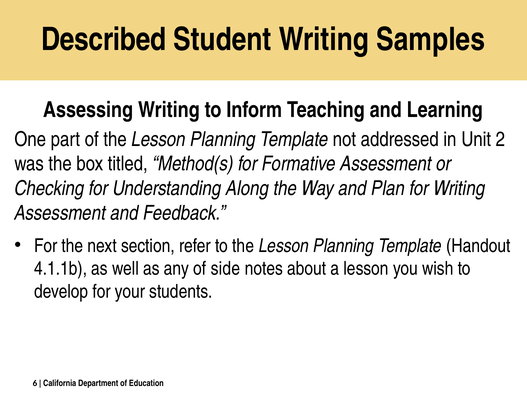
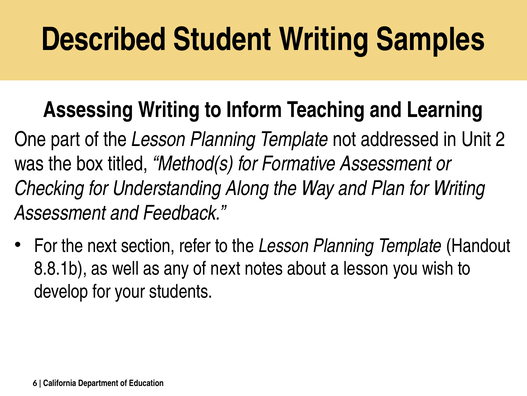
4.1.1b: 4.1.1b -> 8.8.1b
of side: side -> next
